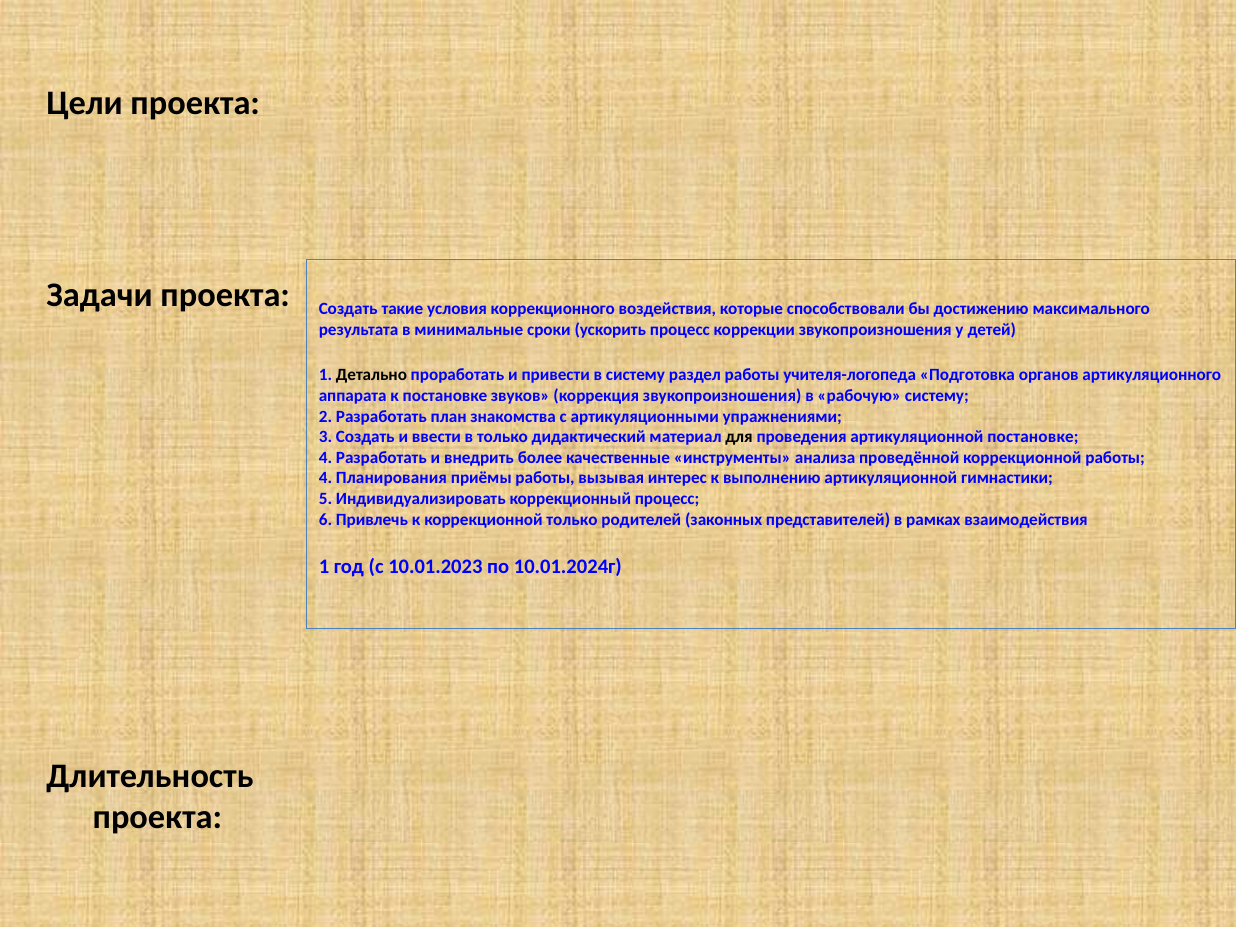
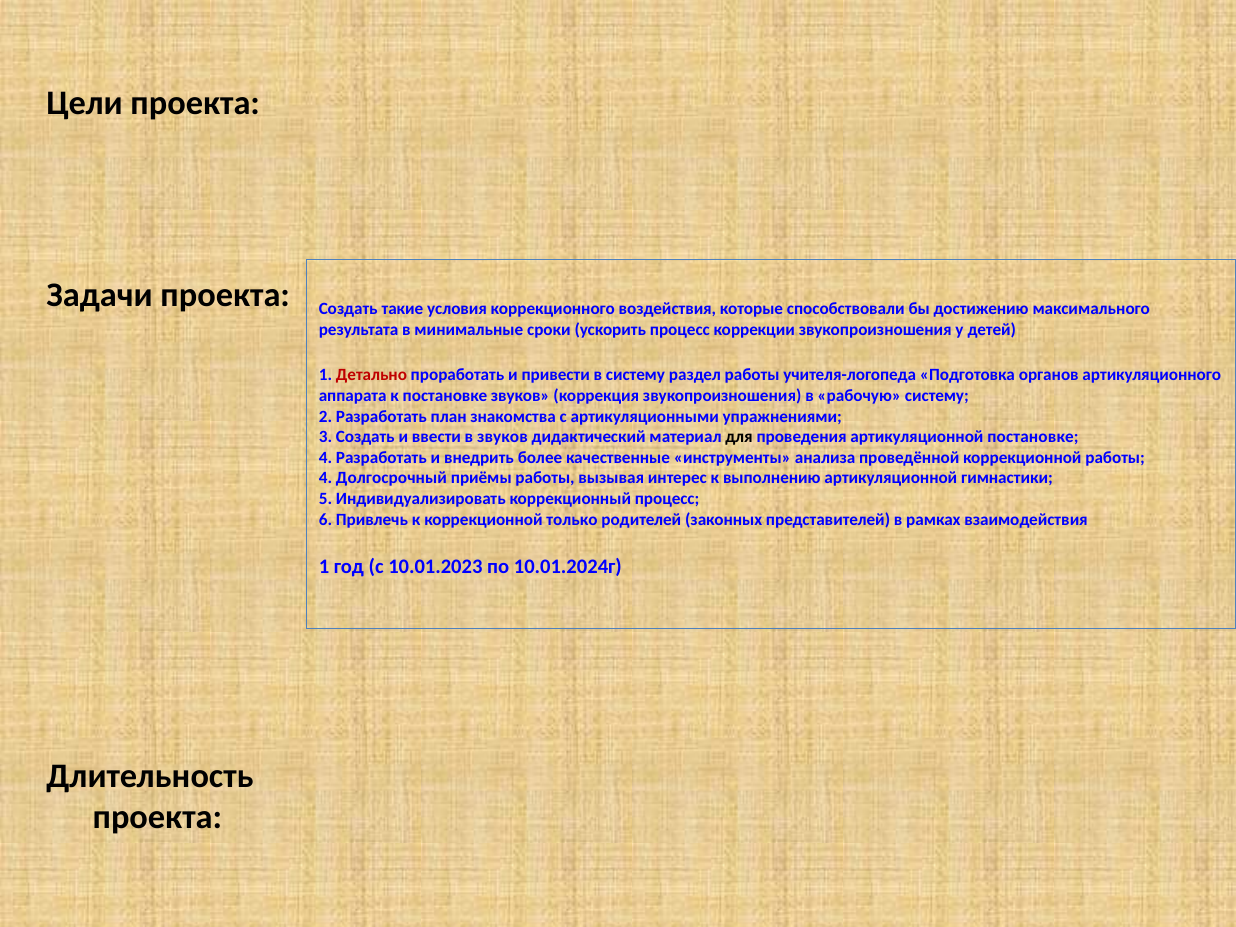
Детально colour: black -> red
в только: только -> звуков
Планирования: Планирования -> Долгосрочный
